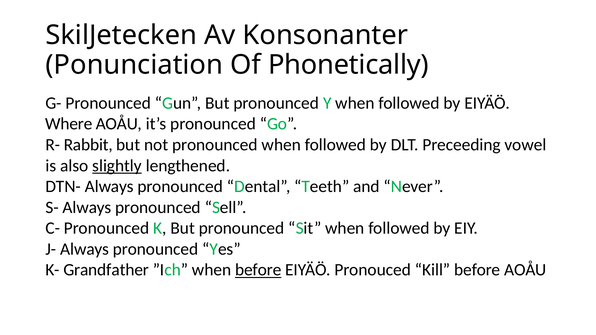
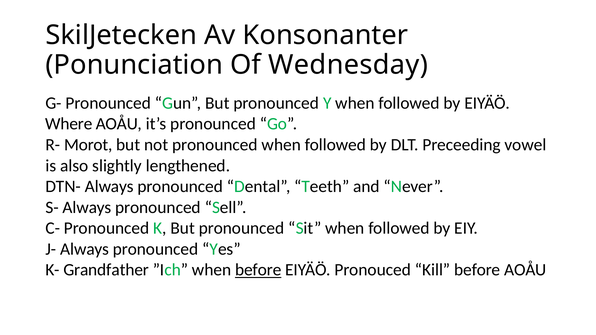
Phonetically: Phonetically -> Wednesday
Rabbit: Rabbit -> Morot
slightly underline: present -> none
